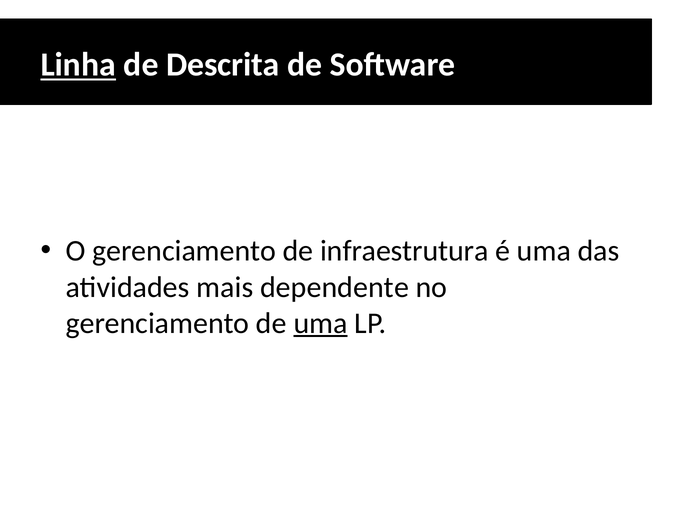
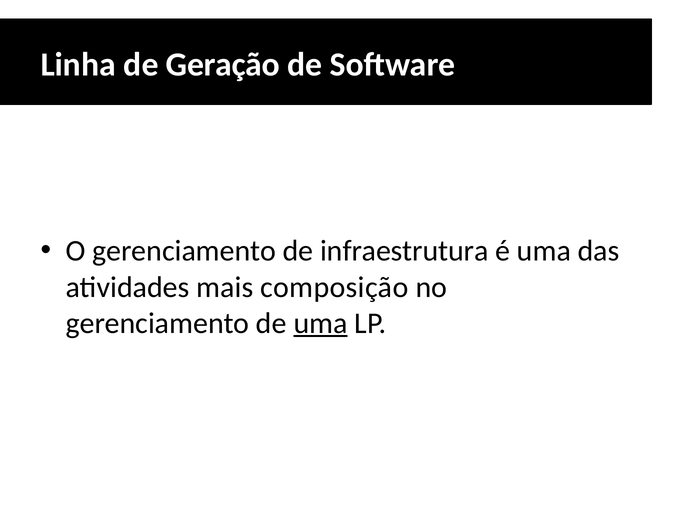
Linha underline: present -> none
Descrita: Descrita -> Geração
dependente: dependente -> composição
